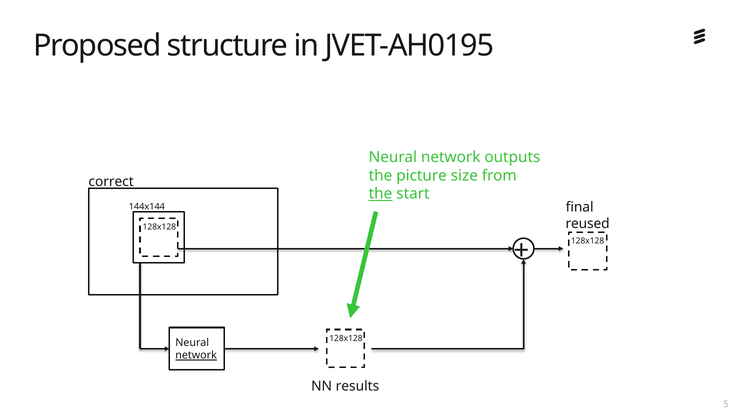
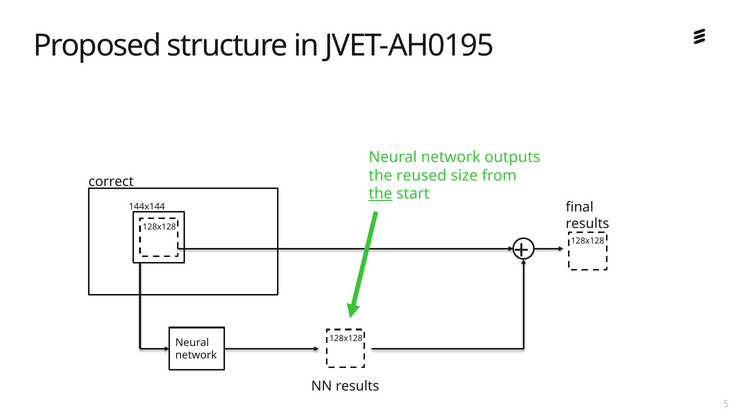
picture: picture -> reused
reused at (588, 224): reused -> results
network at (196, 355) underline: present -> none
